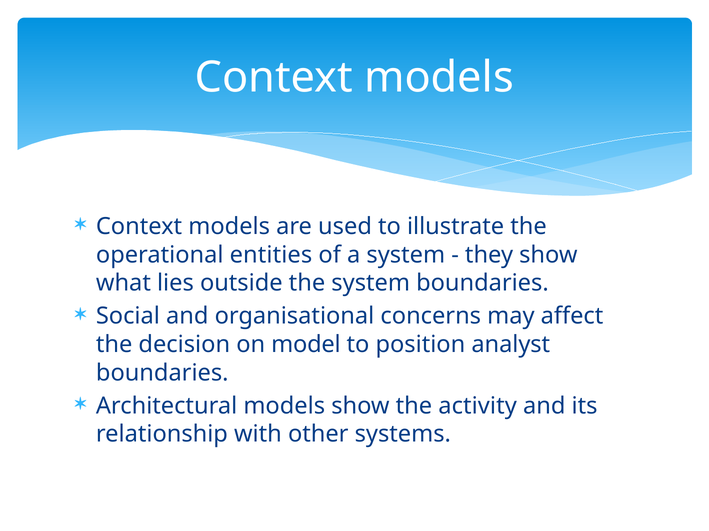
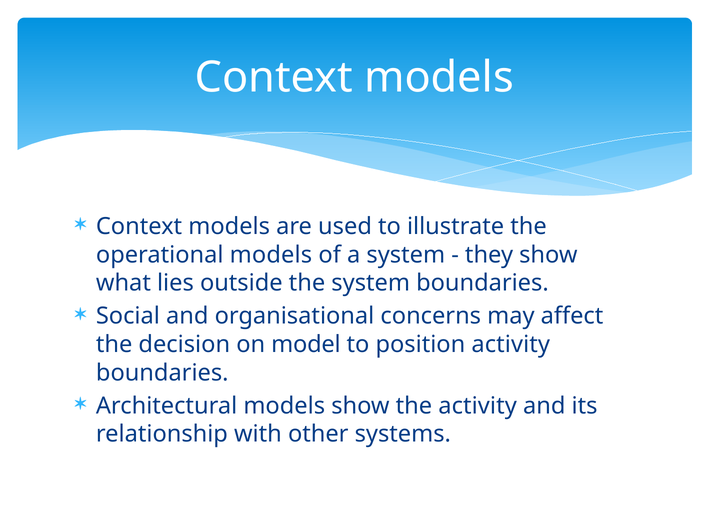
operational entities: entities -> models
position analyst: analyst -> activity
